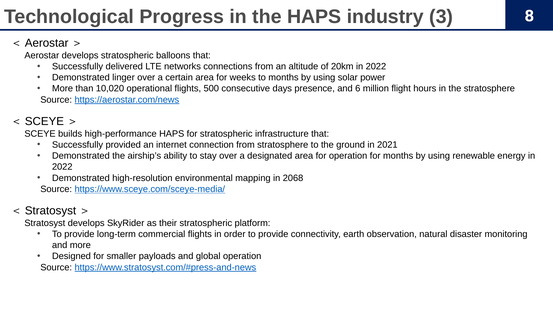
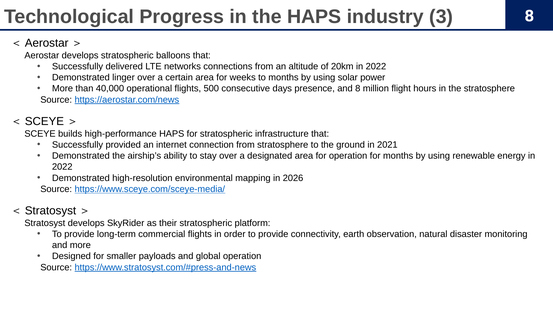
10,020: 10,020 -> 40,000
6: 6 -> 8
2068: 2068 -> 2026
